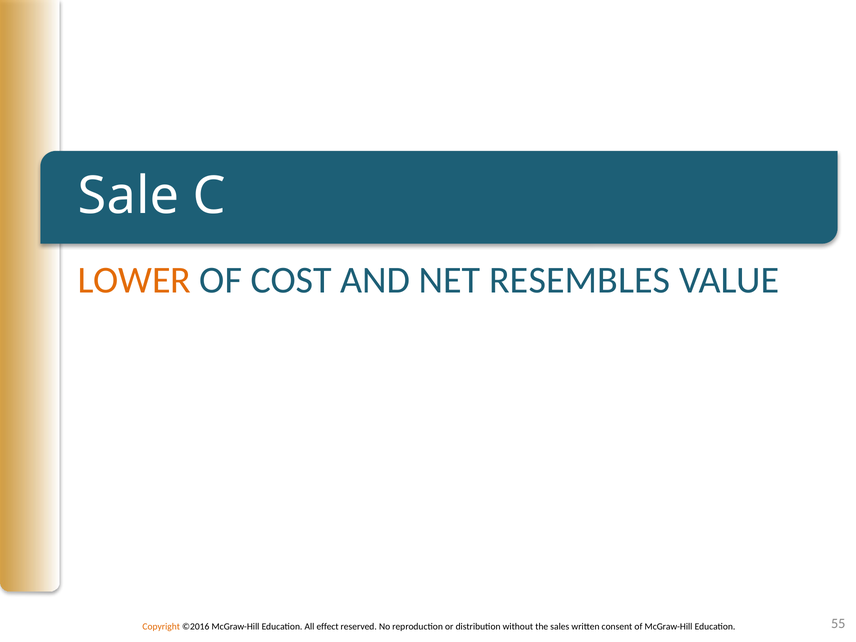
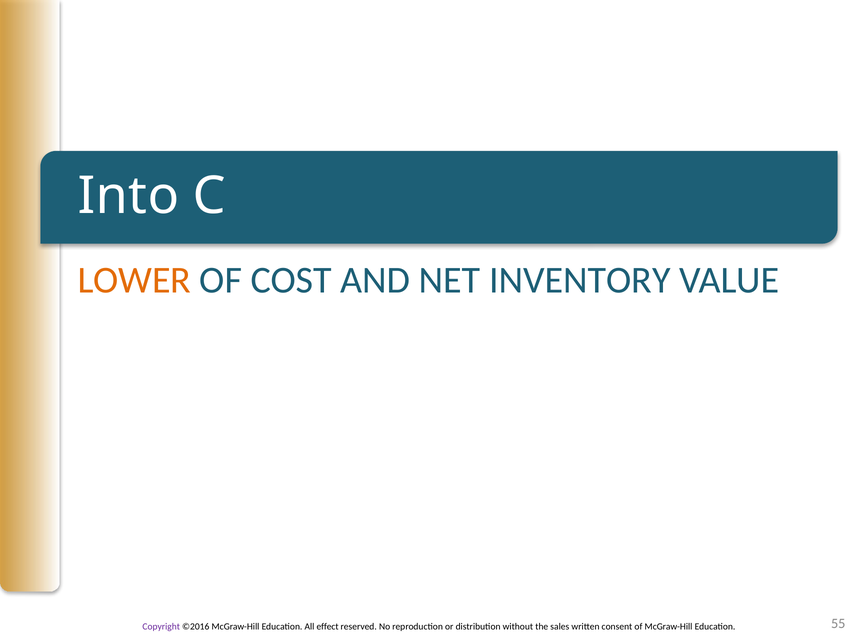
Sale: Sale -> Into
RESEMBLES: RESEMBLES -> INVENTORY
Copyright colour: orange -> purple
